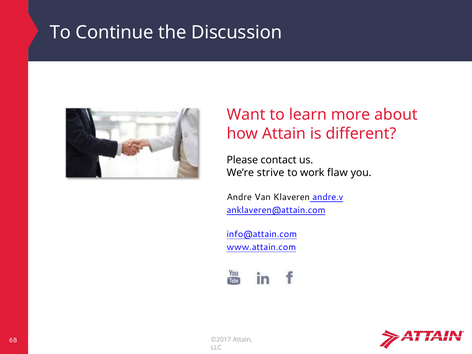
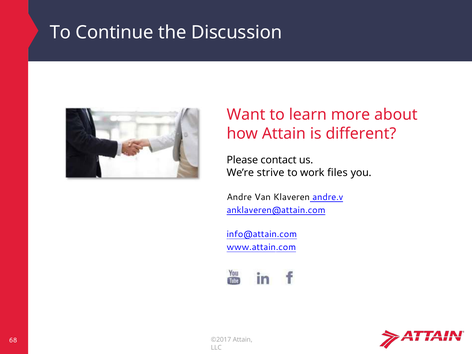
flaw: flaw -> files
